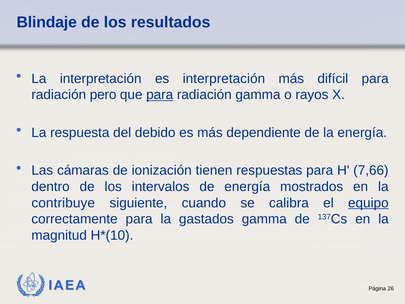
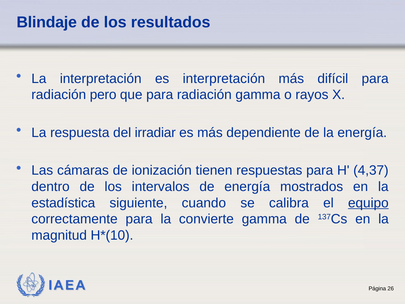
para at (160, 95) underline: present -> none
debido: debido -> irradiar
7,66: 7,66 -> 4,37
contribuye: contribuye -> estadística
gastados: gastados -> convierte
